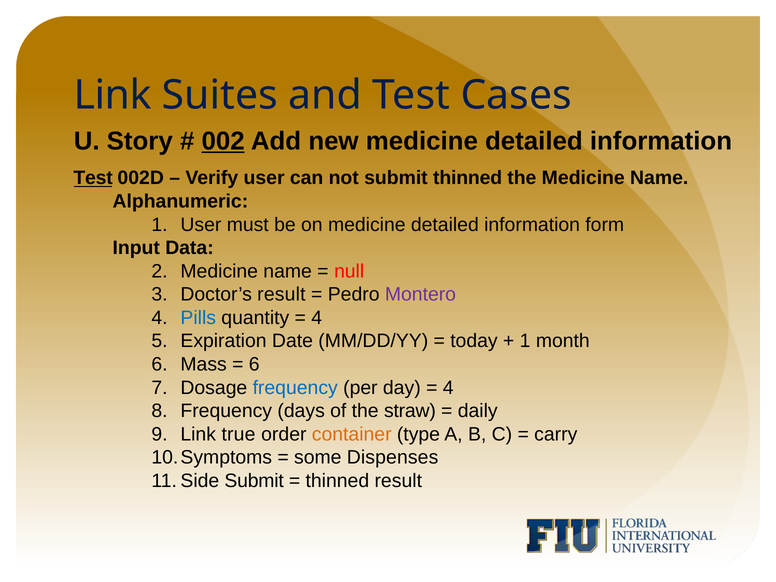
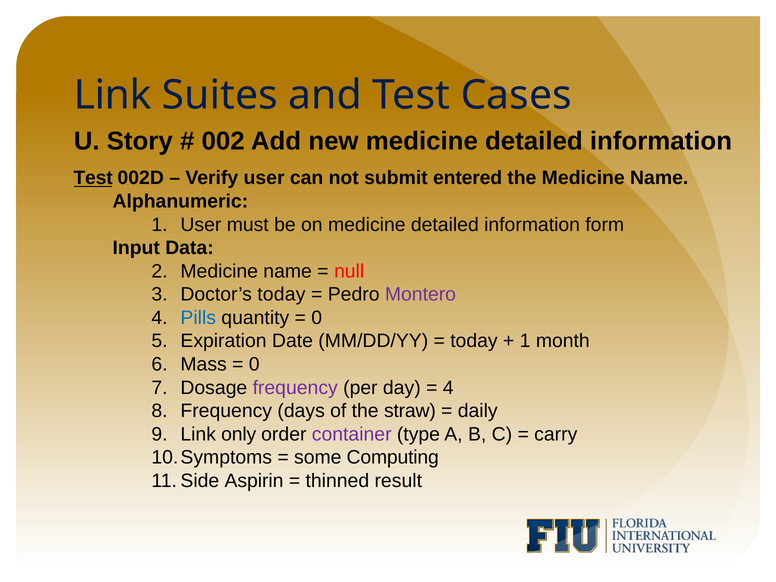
002 underline: present -> none
submit thinned: thinned -> entered
Doctor’s result: result -> today
4 at (317, 318): 4 -> 0
6 at (254, 364): 6 -> 0
frequency at (295, 388) colour: blue -> purple
true: true -> only
container colour: orange -> purple
Dispenses: Dispenses -> Computing
Submit at (254, 481): Submit -> Aspirin
